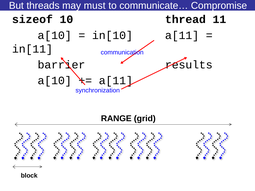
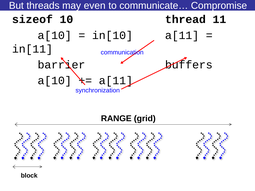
must: must -> even
results: results -> buffers
